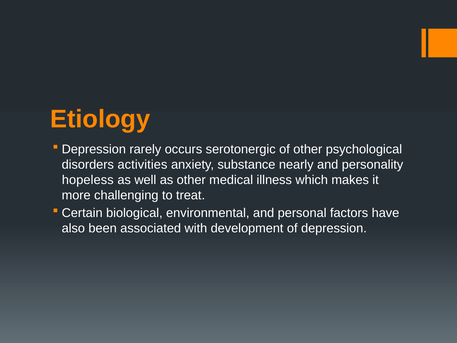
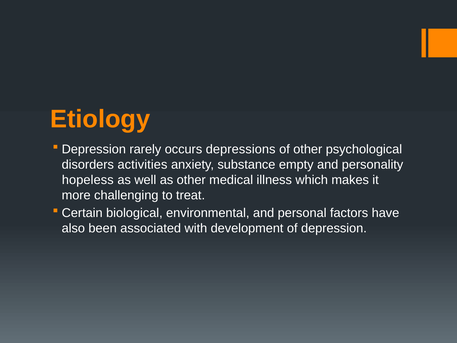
serotonergic: serotonergic -> depressions
nearly: nearly -> empty
